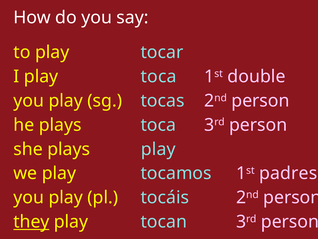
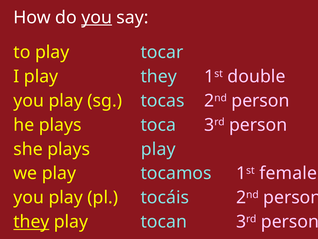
you at (97, 17) underline: none -> present
play toca: toca -> they
padres: padres -> female
